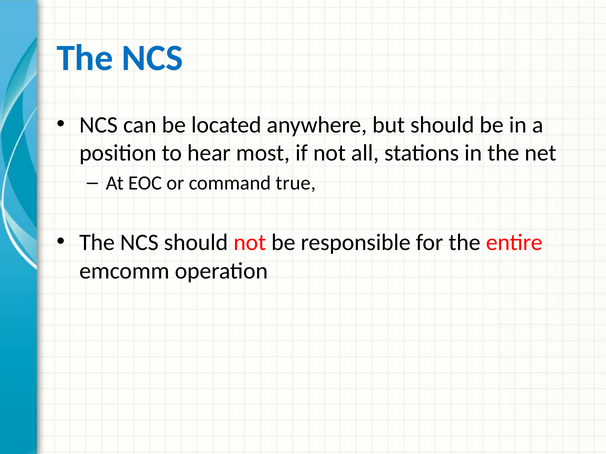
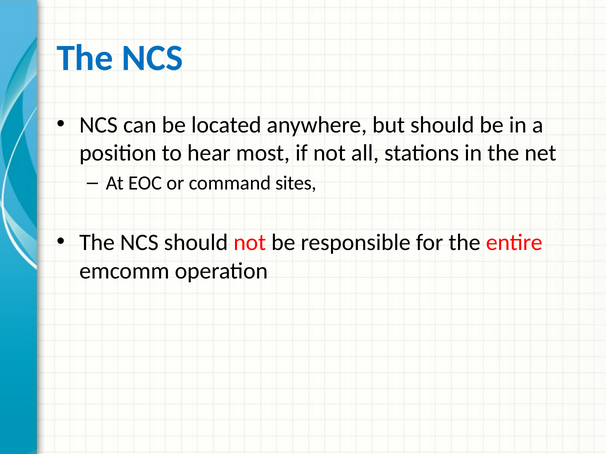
true: true -> sites
